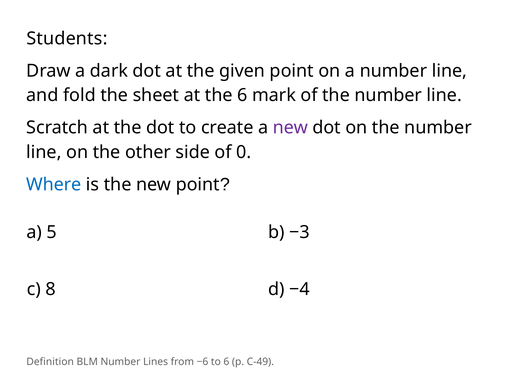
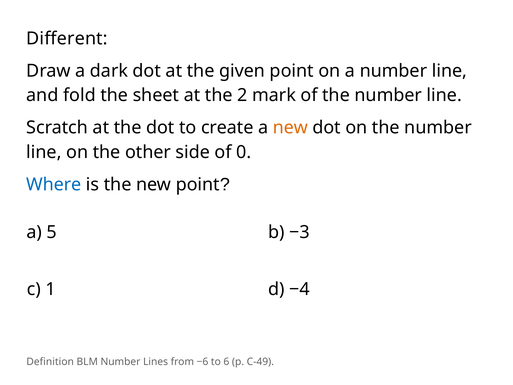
Students: Students -> Different
the 6: 6 -> 2
new at (290, 128) colour: purple -> orange
8: 8 -> 1
